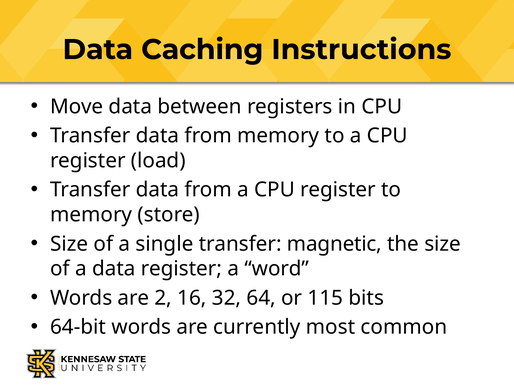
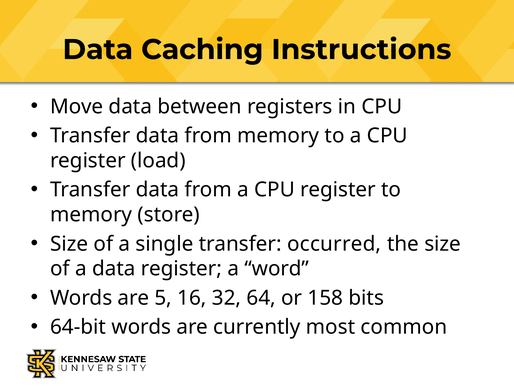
magnetic: magnetic -> occurred
2: 2 -> 5
115: 115 -> 158
